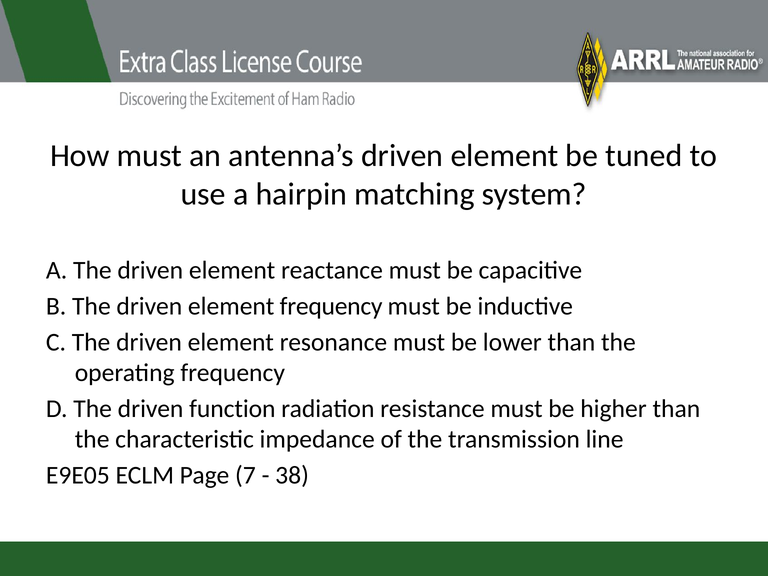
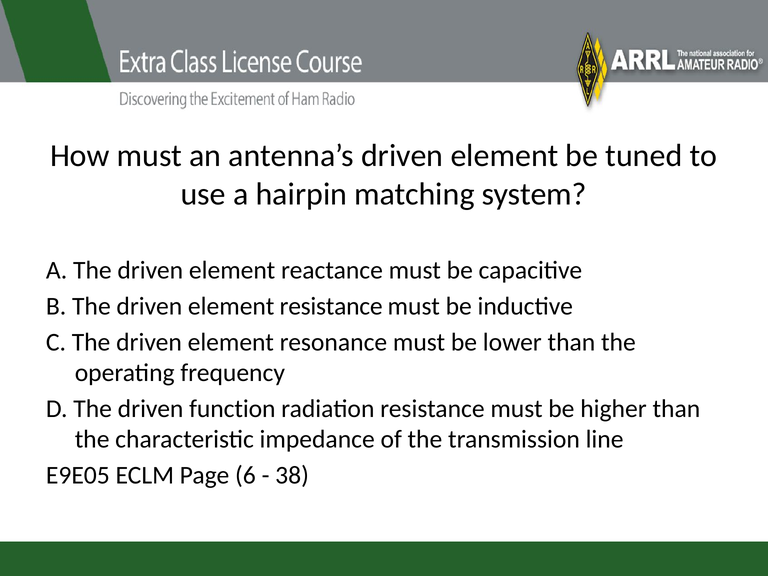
element frequency: frequency -> resistance
7: 7 -> 6
